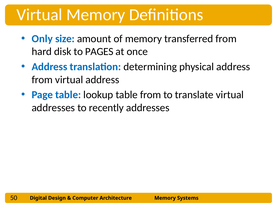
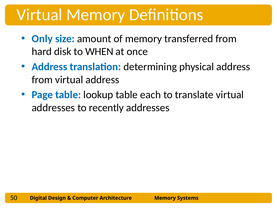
PAGES: PAGES -> WHEN
table from: from -> each
